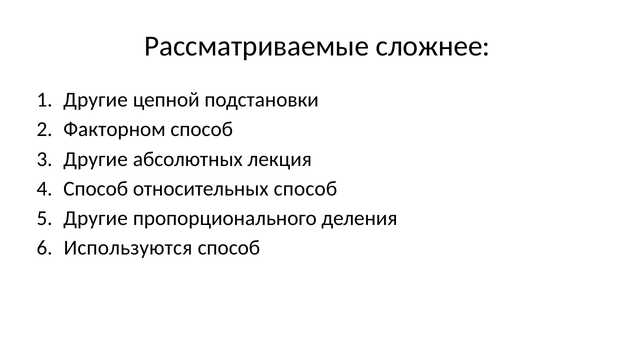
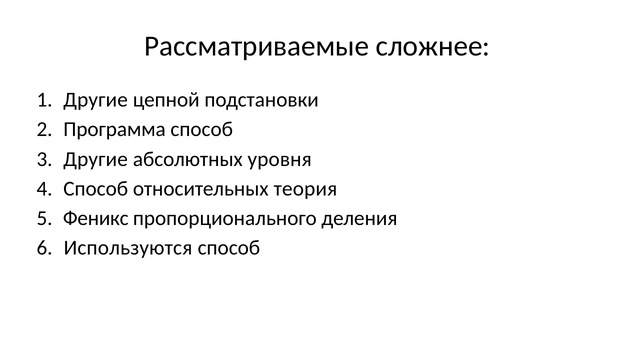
Факторном: Факторном -> Программа
лекция: лекция -> уровня
относительных способ: способ -> теория
Другие at (96, 218): Другие -> Феникс
